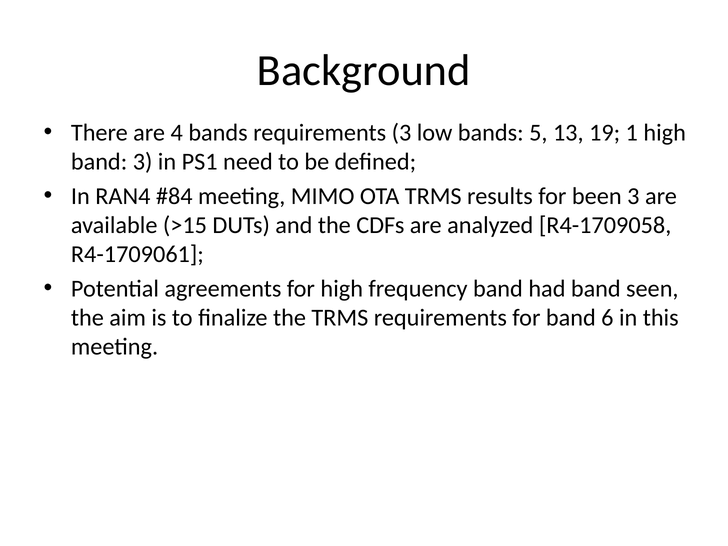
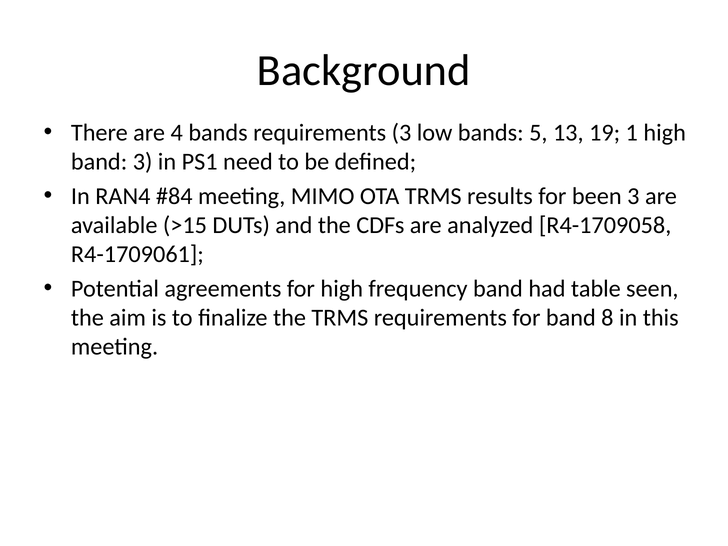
had band: band -> table
6: 6 -> 8
